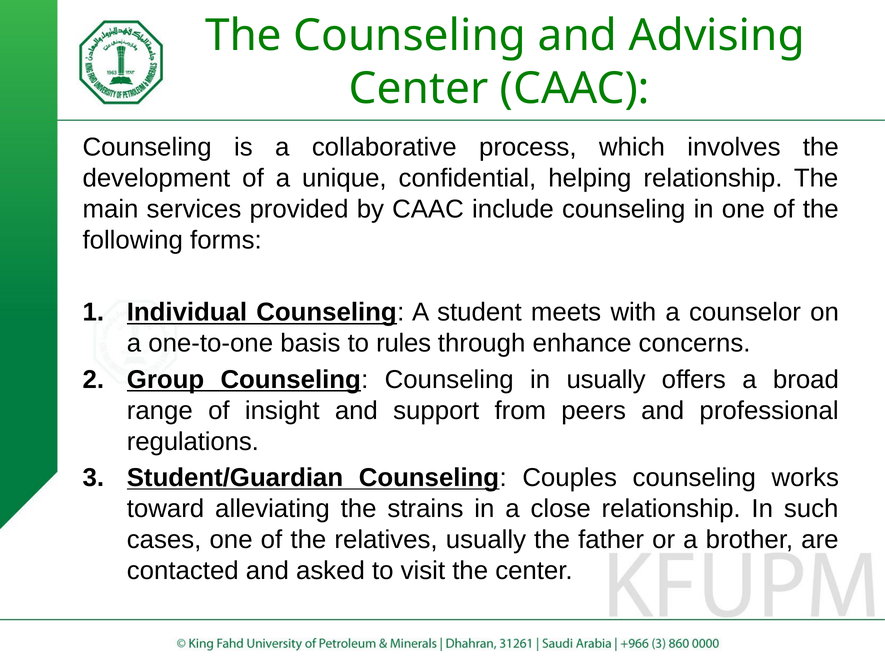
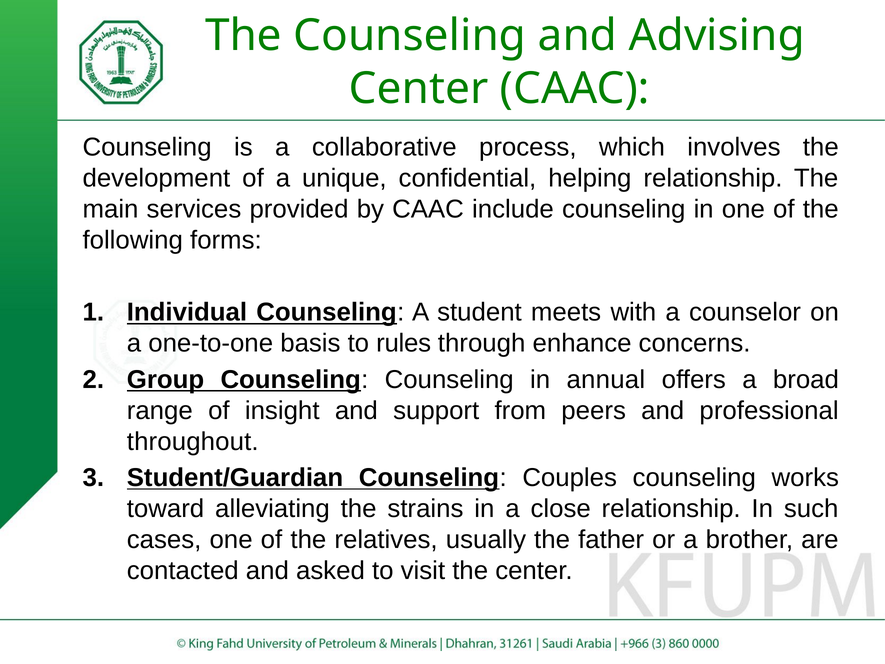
in usually: usually -> annual
regulations: regulations -> throughout
